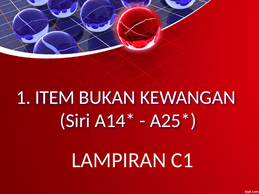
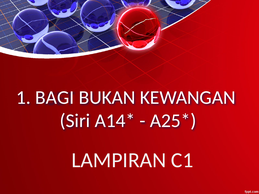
ITEM: ITEM -> BAGI
